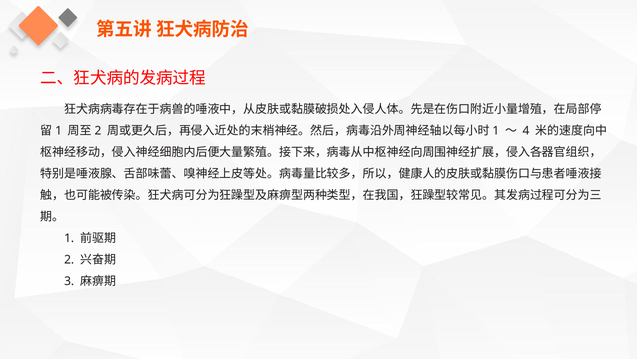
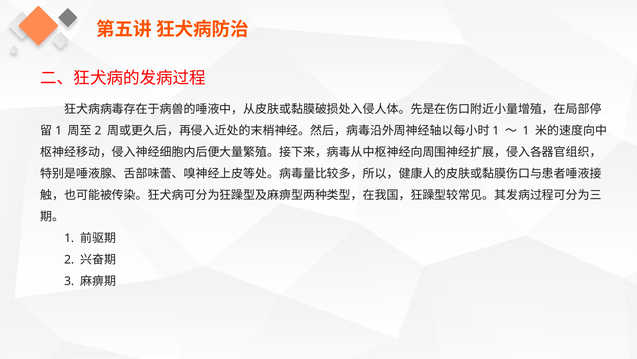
4 at (526, 130): 4 -> 1
